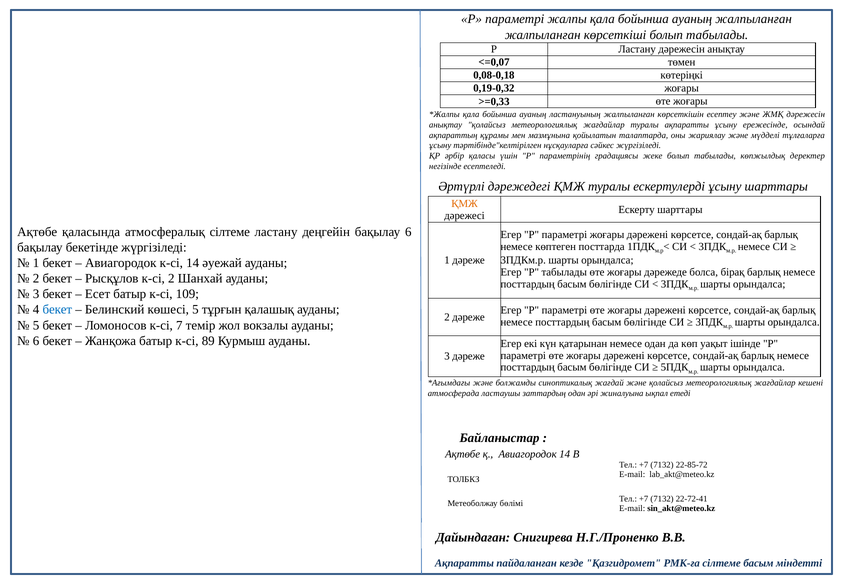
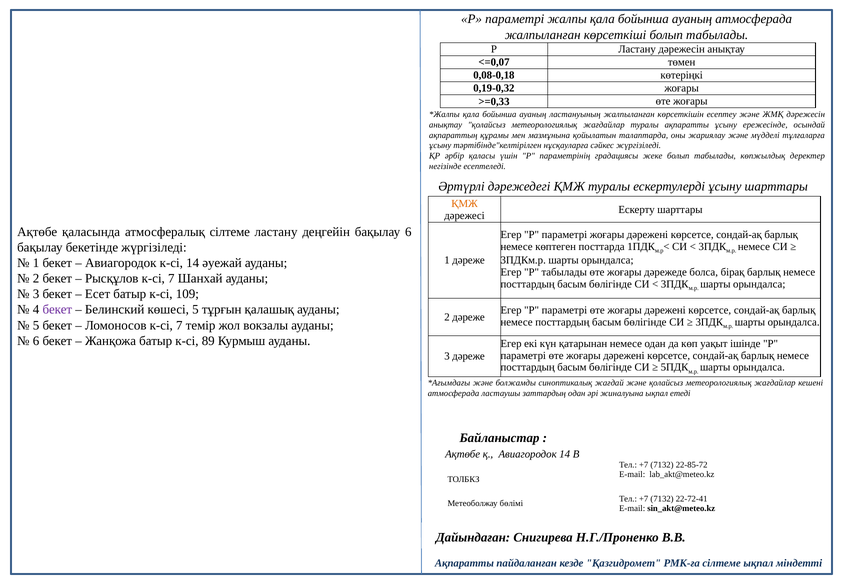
ауаның жалпыланған: жалпыланған -> атмосферада
Рысқұлов к-сі 2: 2 -> 7
бекет at (57, 309) colour: blue -> purple
сілтеме басым: басым -> ықпал
